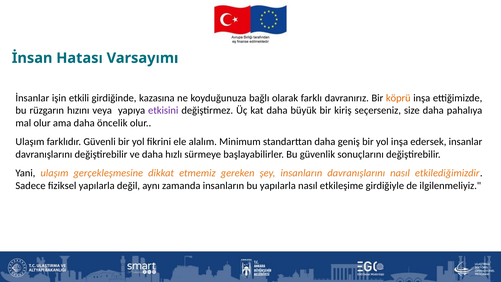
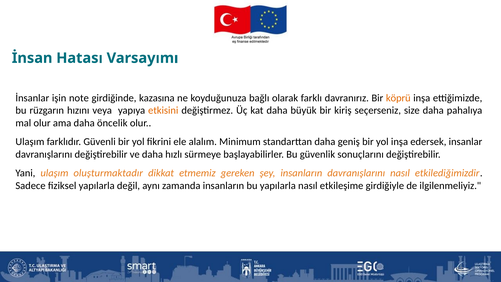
etkili: etkili -> note
etkisini colour: purple -> orange
gerçekleşmesine: gerçekleşmesine -> oluşturmaktadır
